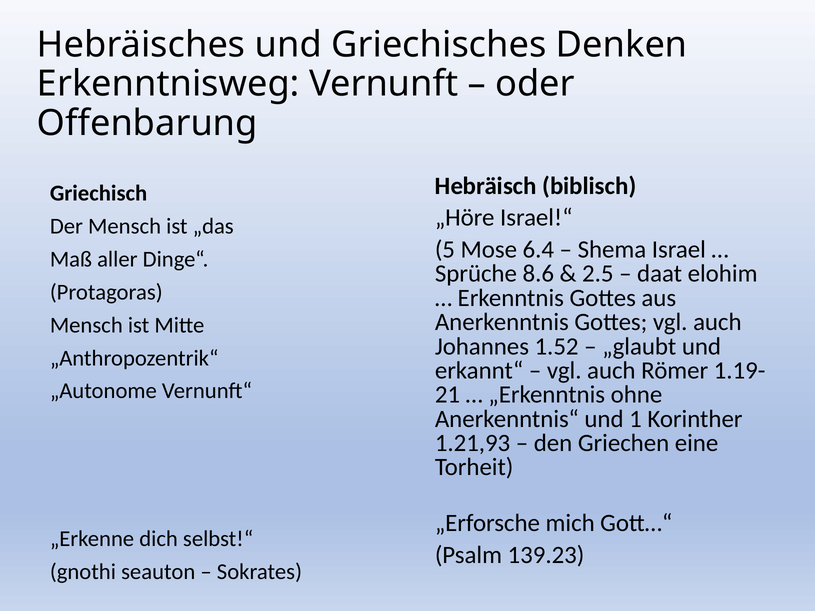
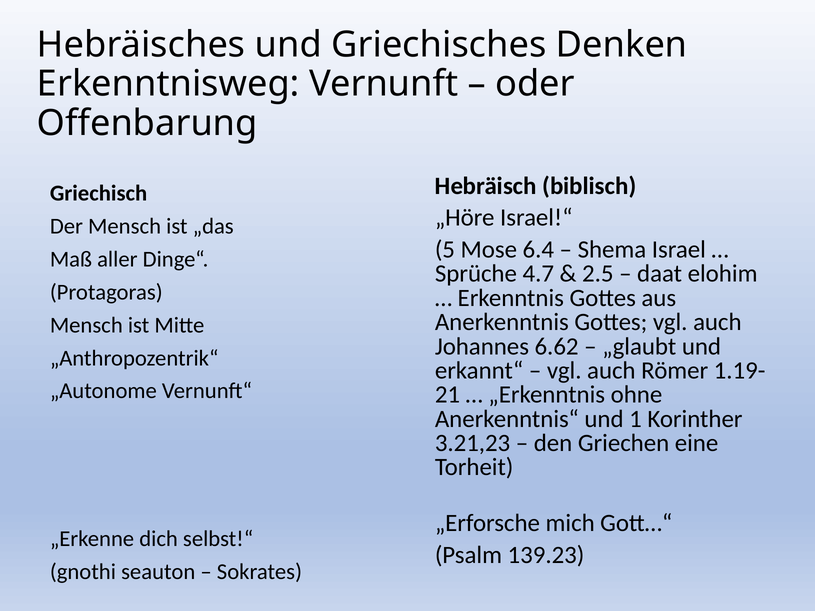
8.6: 8.6 -> 4.7
1.52: 1.52 -> 6.62
1.21,93: 1.21,93 -> 3.21,23
